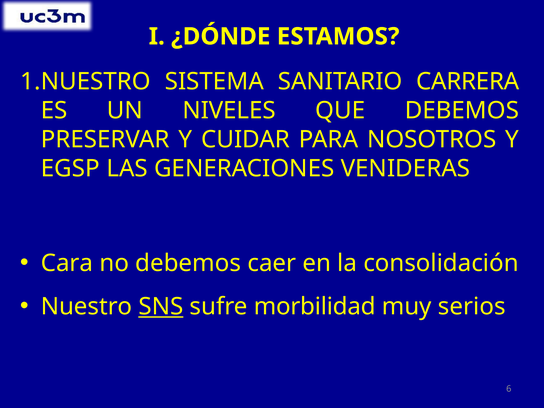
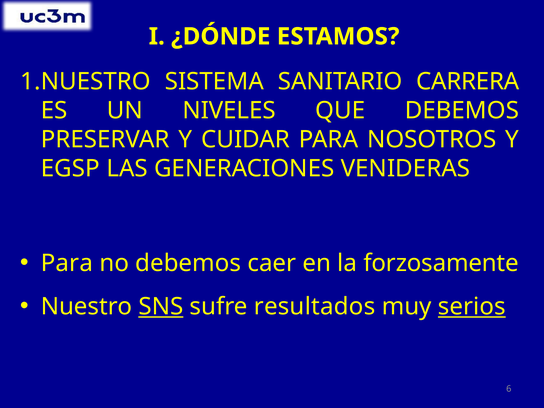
Cara at (67, 263): Cara -> Para
consolidación: consolidación -> forzosamente
morbilidad: morbilidad -> resultados
serios underline: none -> present
